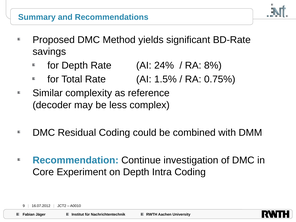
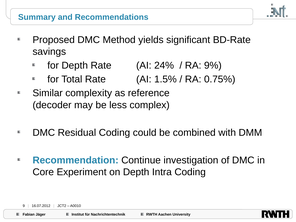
8%: 8% -> 9%
